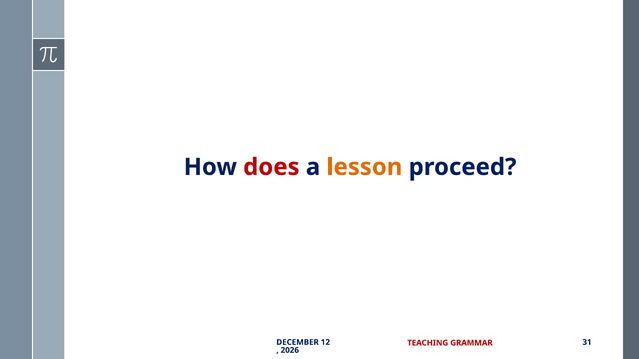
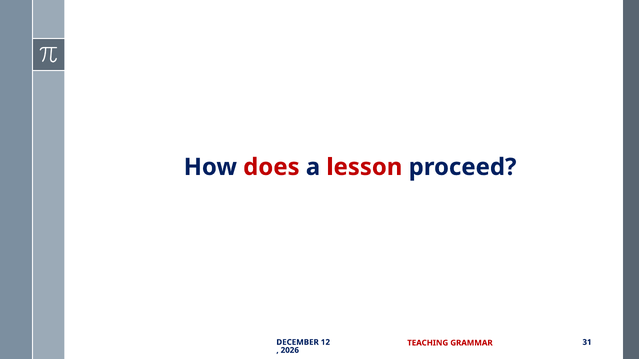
lesson colour: orange -> red
